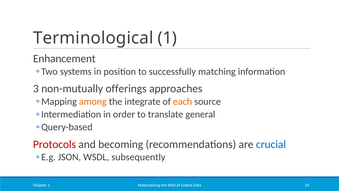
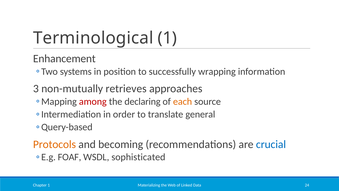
matching: matching -> wrapping
offerings: offerings -> retrieves
among colour: orange -> red
integrate: integrate -> declaring
Protocols colour: red -> orange
JSON: JSON -> FOAF
subsequently: subsequently -> sophisticated
